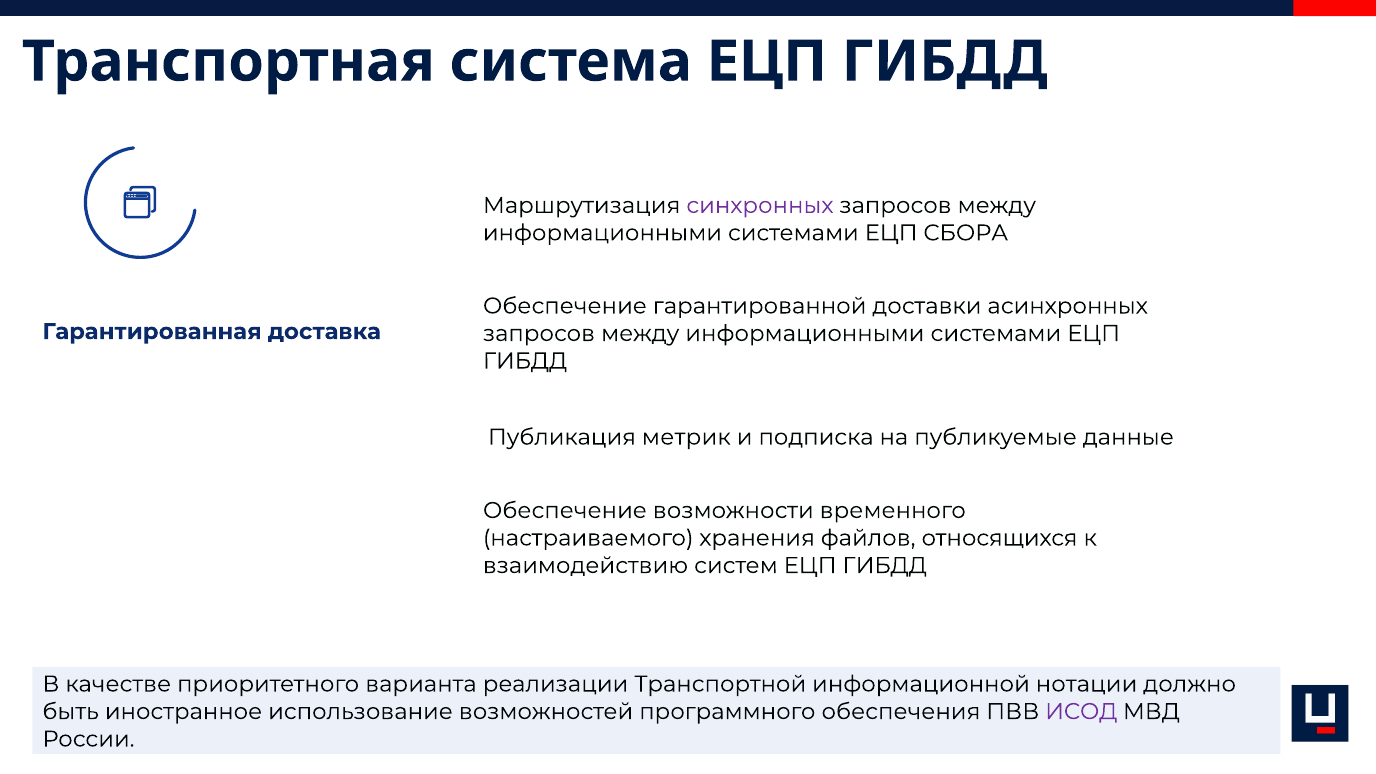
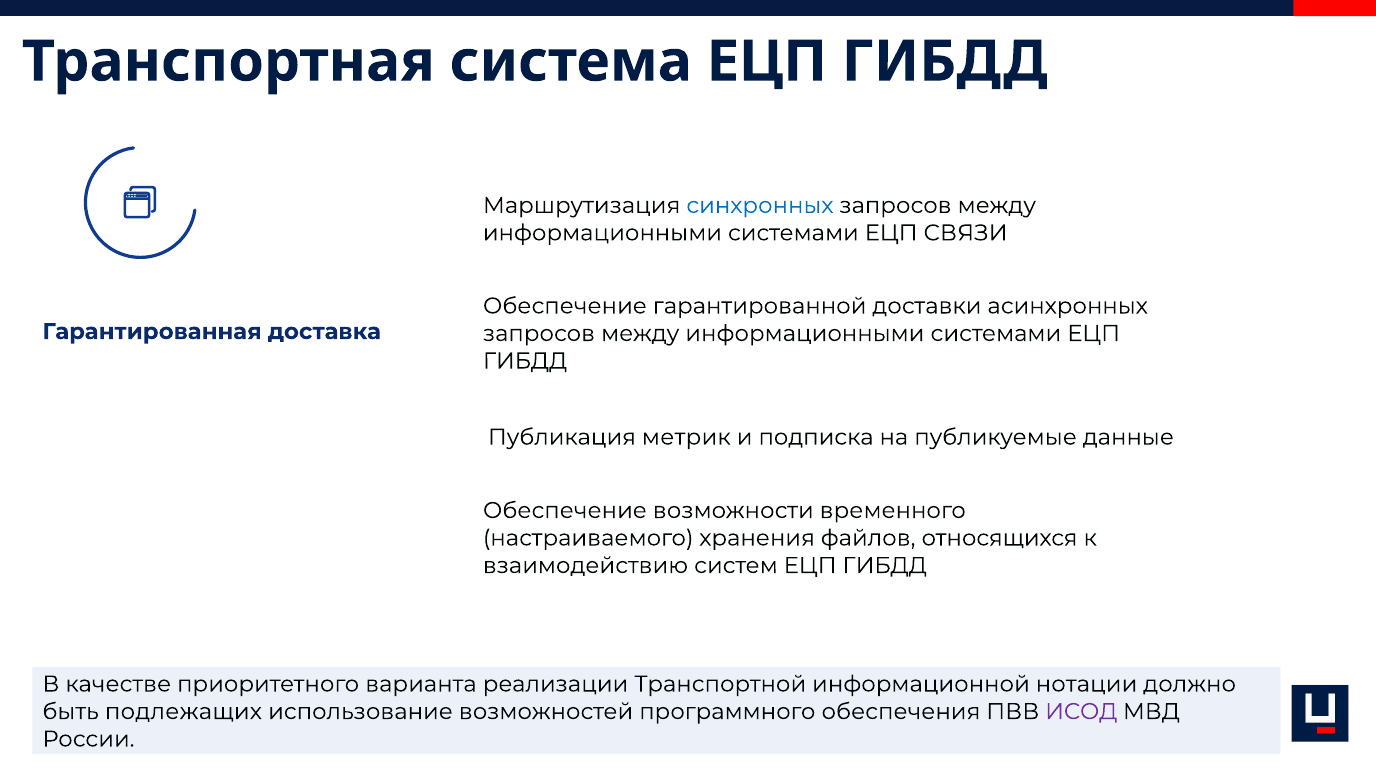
синхронных colour: purple -> blue
СБОРА: СБОРА -> СВЯЗИ
иностранное: иностранное -> подлежащих
